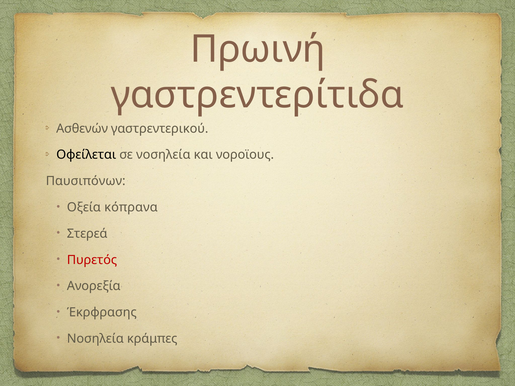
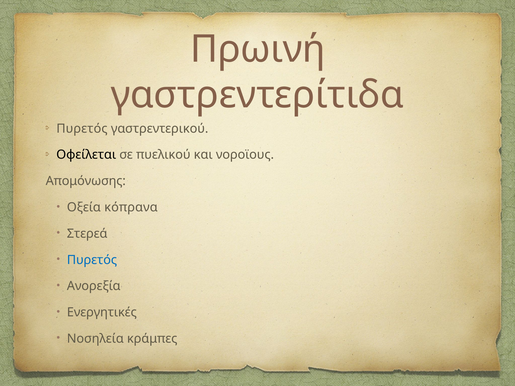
Ασθενών at (82, 129): Ασθενών -> Πυρετός
σε νοσηλεία: νοσηλεία -> πυελικού
Παυσιπόνων: Παυσιπόνων -> Απομόνωσης
Πυρετός at (92, 260) colour: red -> blue
Έκρφρασης: Έκρφρασης -> Ενεργητικές
